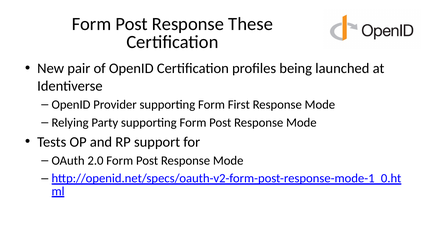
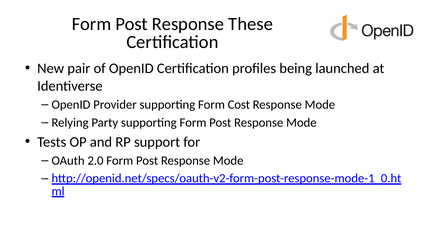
First: First -> Cost
